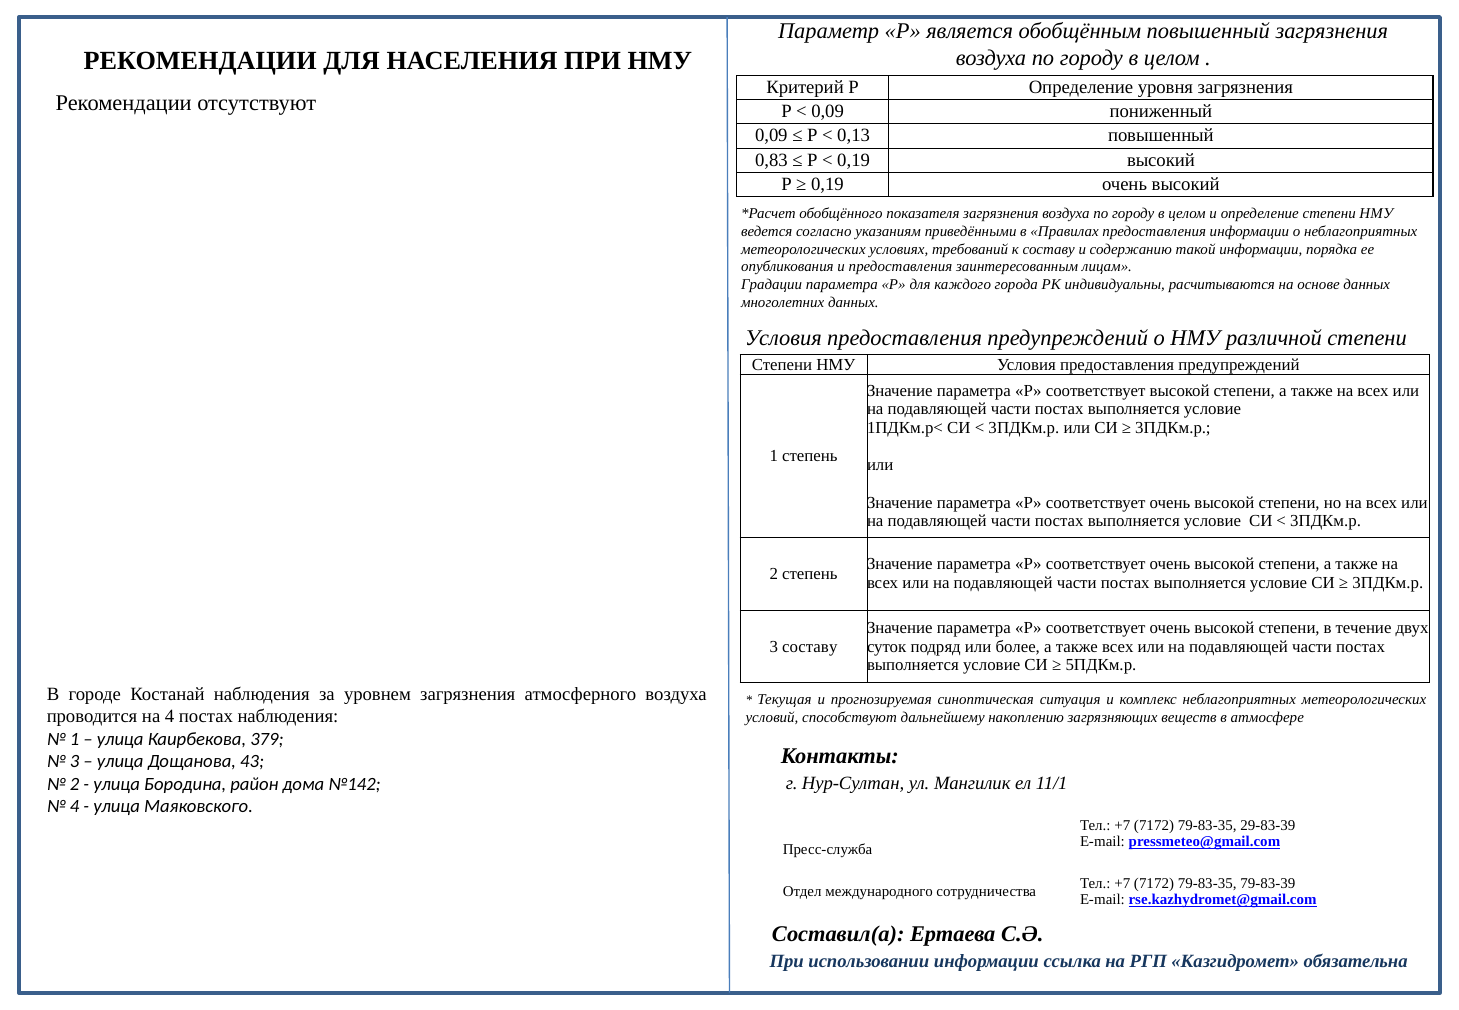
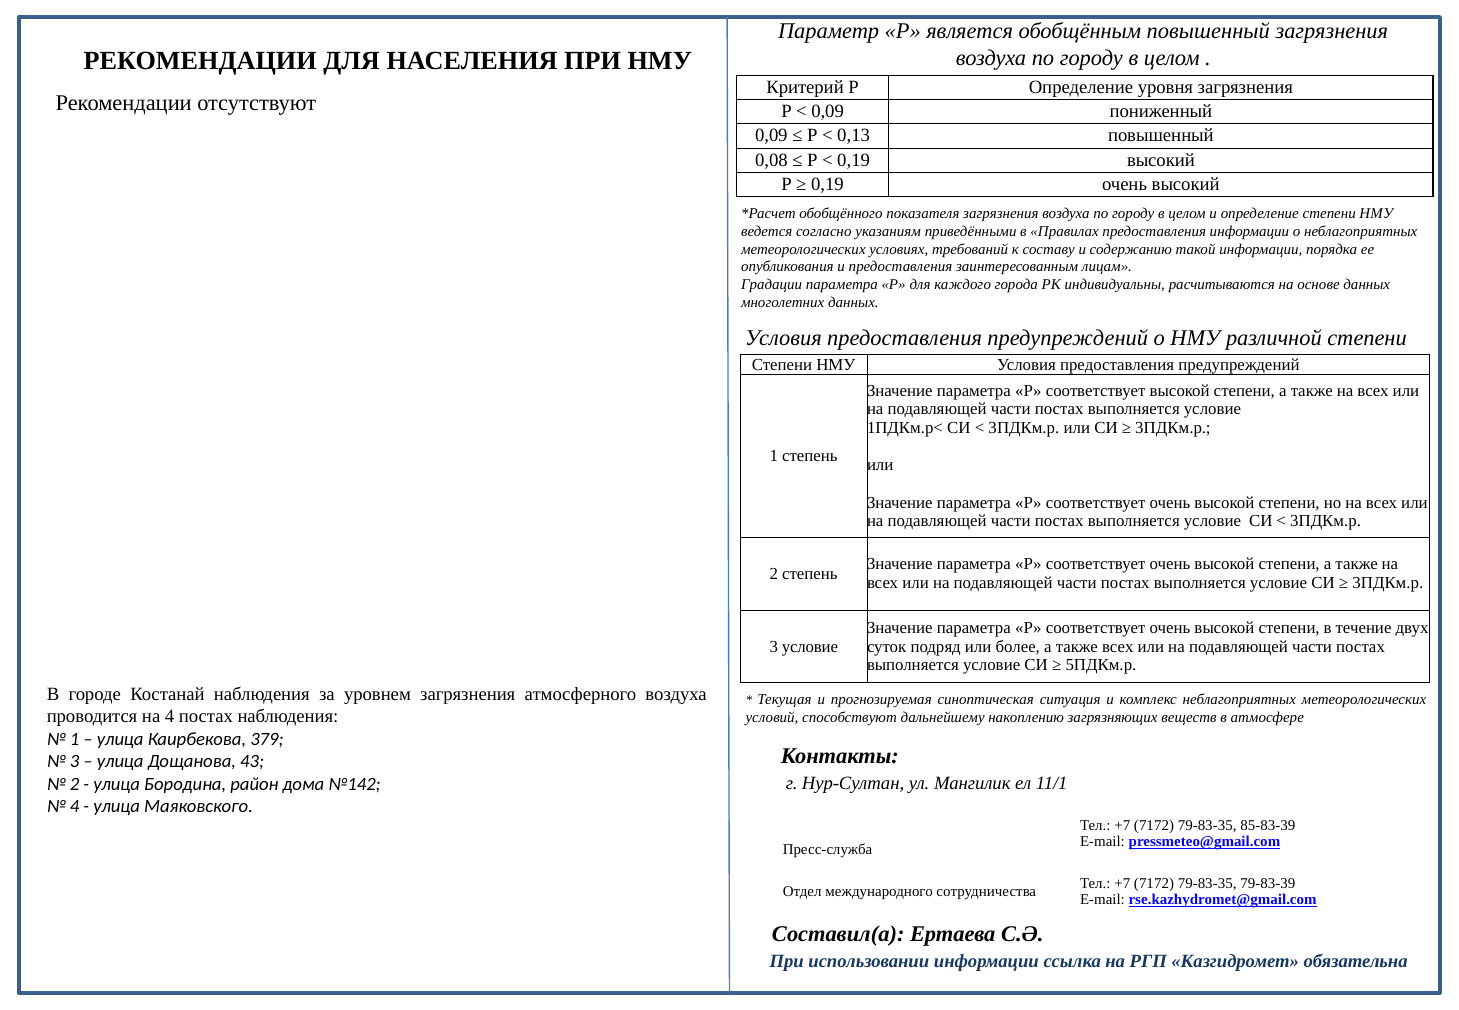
0,83: 0,83 -> 0,08
3 составу: составу -> условие
29-83-39: 29-83-39 -> 85-83-39
